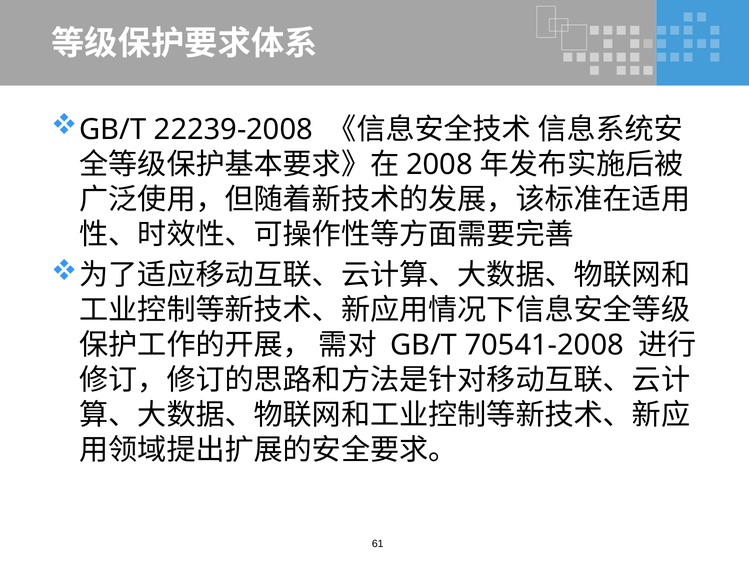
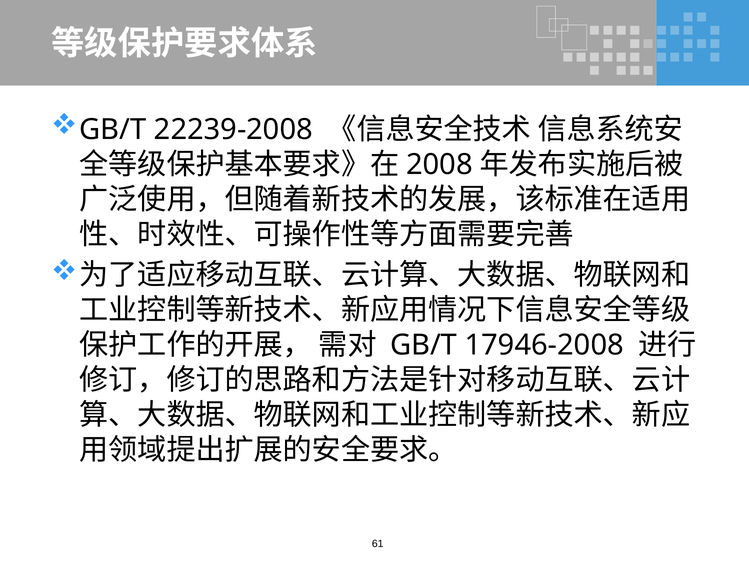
70541-2008: 70541-2008 -> 17946-2008
